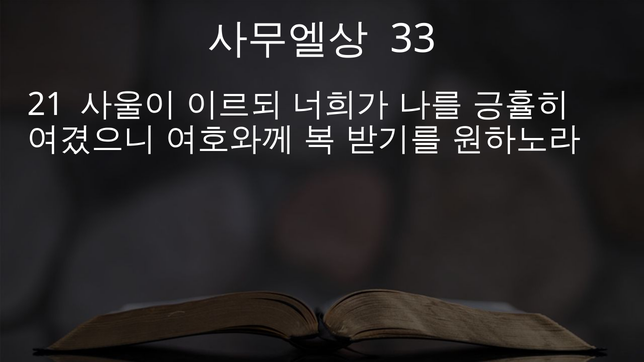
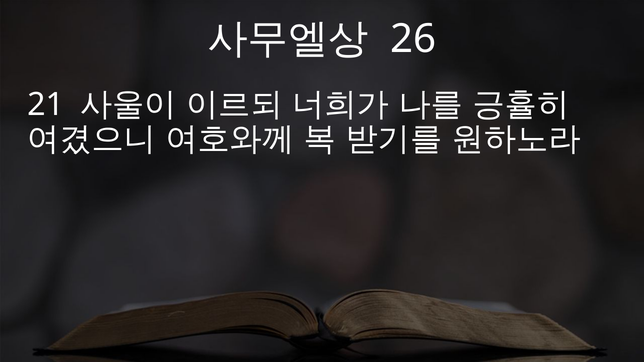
33: 33 -> 26
